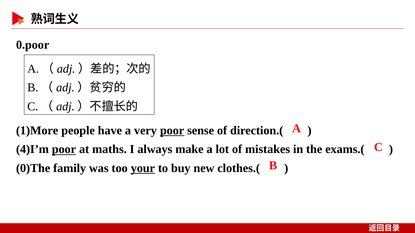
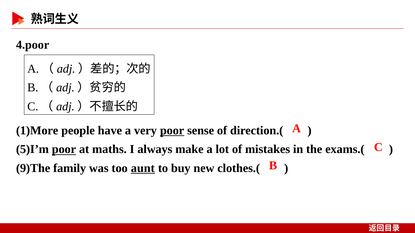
0.poor: 0.poor -> 4.poor
4)I’m: 4)I’m -> 5)I’m
0)The: 0)The -> 9)The
your: your -> aunt
